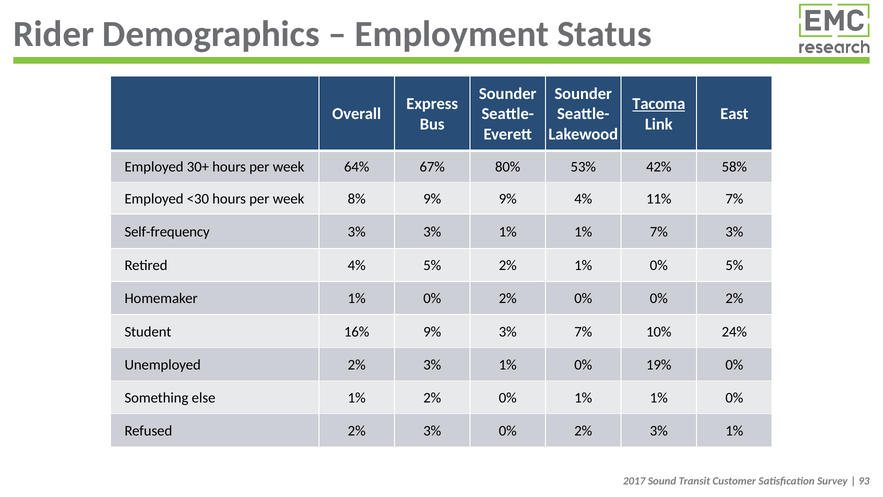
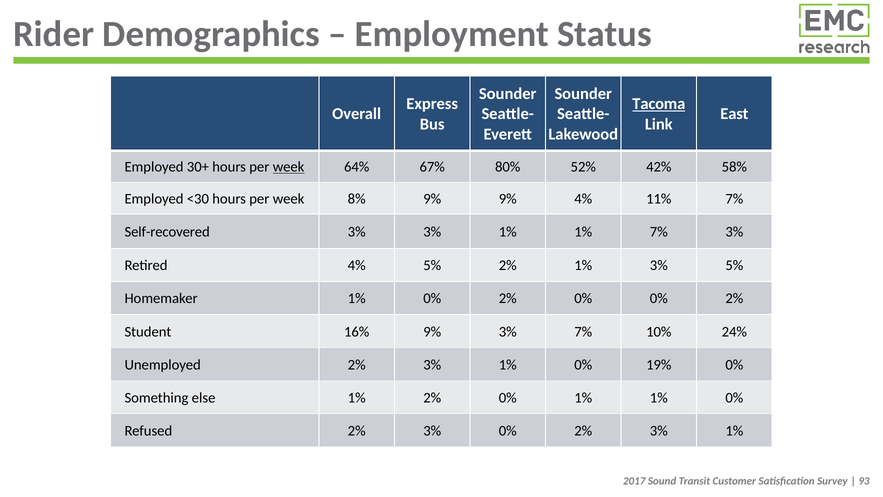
week at (289, 167) underline: none -> present
53%: 53% -> 52%
Self-frequency: Self-frequency -> Self-recovered
2% 1% 0%: 0% -> 3%
